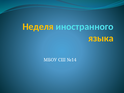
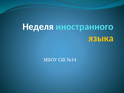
Неделя colour: yellow -> white
